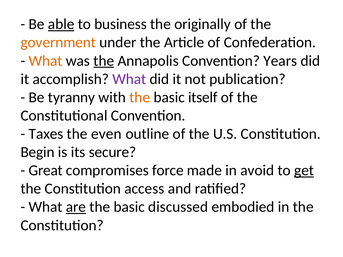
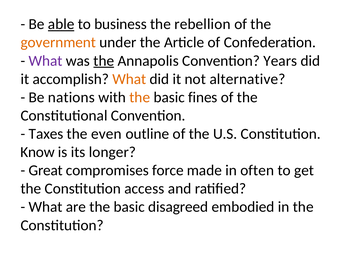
originally: originally -> rebellion
What at (46, 61) colour: orange -> purple
What at (129, 79) colour: purple -> orange
publication: publication -> alternative
tyranny: tyranny -> nations
itself: itself -> fines
Begin: Begin -> Know
secure: secure -> longer
avoid: avoid -> often
get underline: present -> none
are underline: present -> none
discussed: discussed -> disagreed
